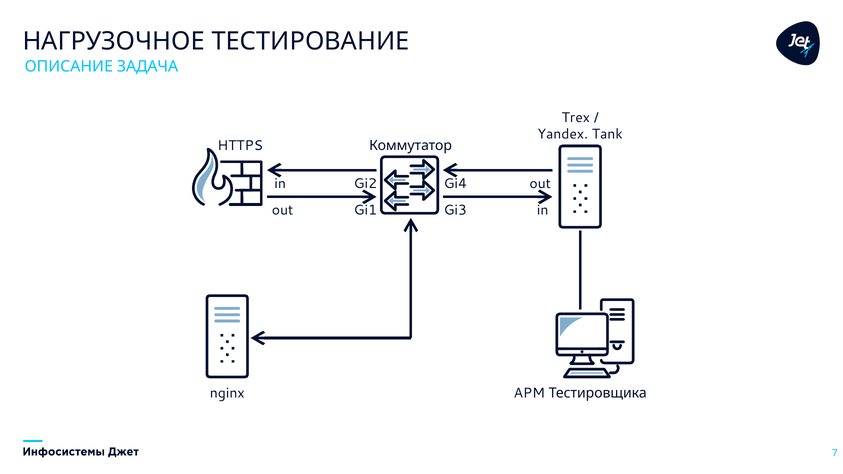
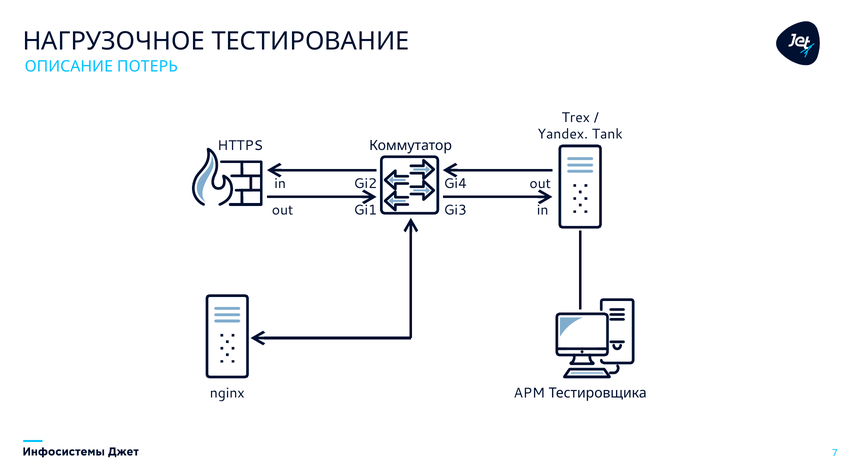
ЗАДАЧА: ЗАДАЧА -> ПОТЕРЬ
